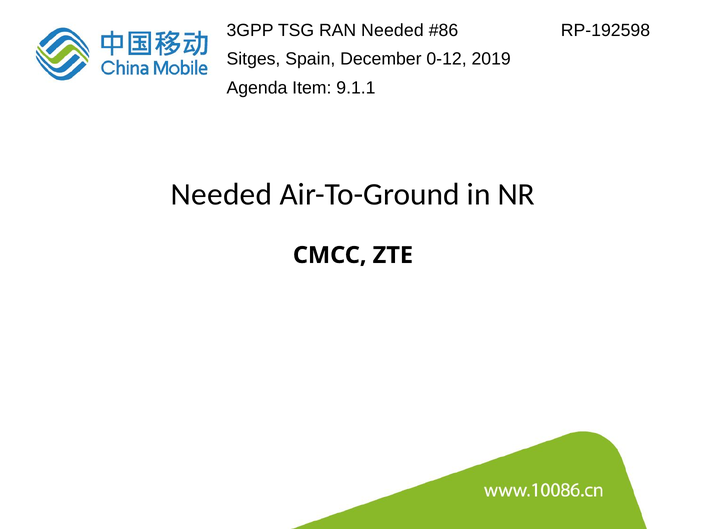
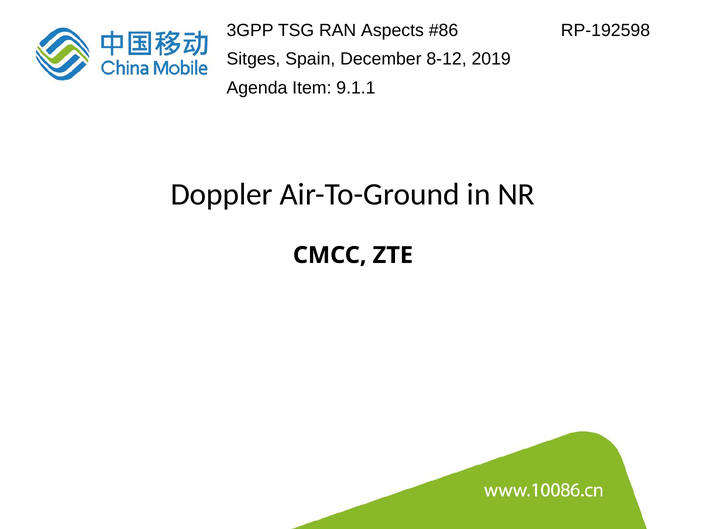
RAN Needed: Needed -> Aspects
0-12: 0-12 -> 8-12
Needed at (222, 195): Needed -> Doppler
